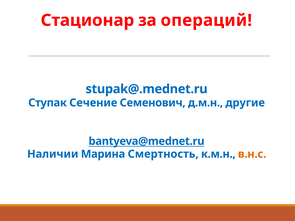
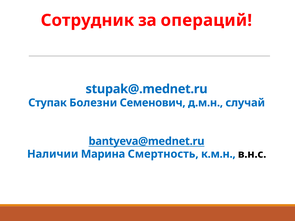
Стационар: Стационар -> Сотрудник
Сечение: Сечение -> Болезни
другие: другие -> случай
в.н.с colour: orange -> black
